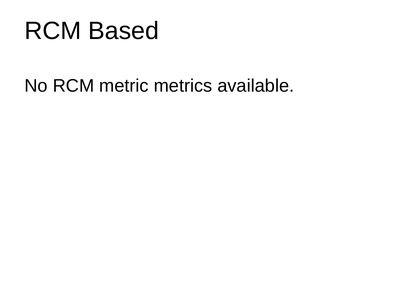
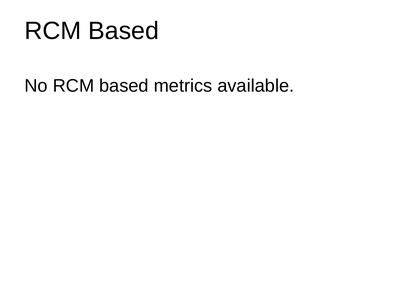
No RCM metric: metric -> based
